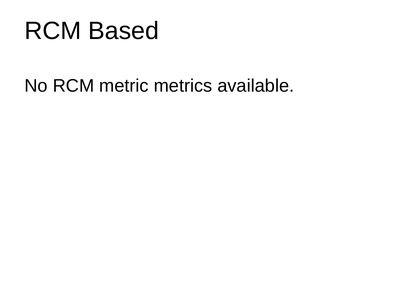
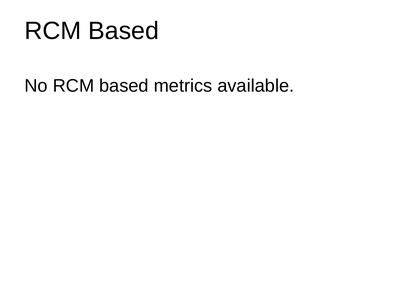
No RCM metric: metric -> based
